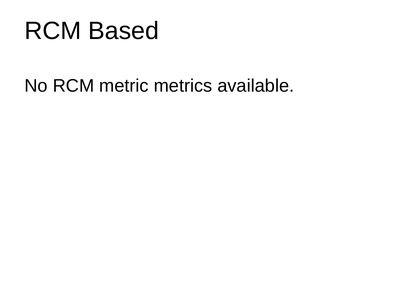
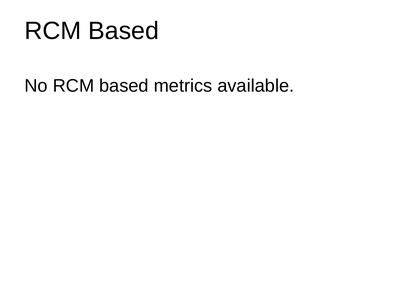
No RCM metric: metric -> based
